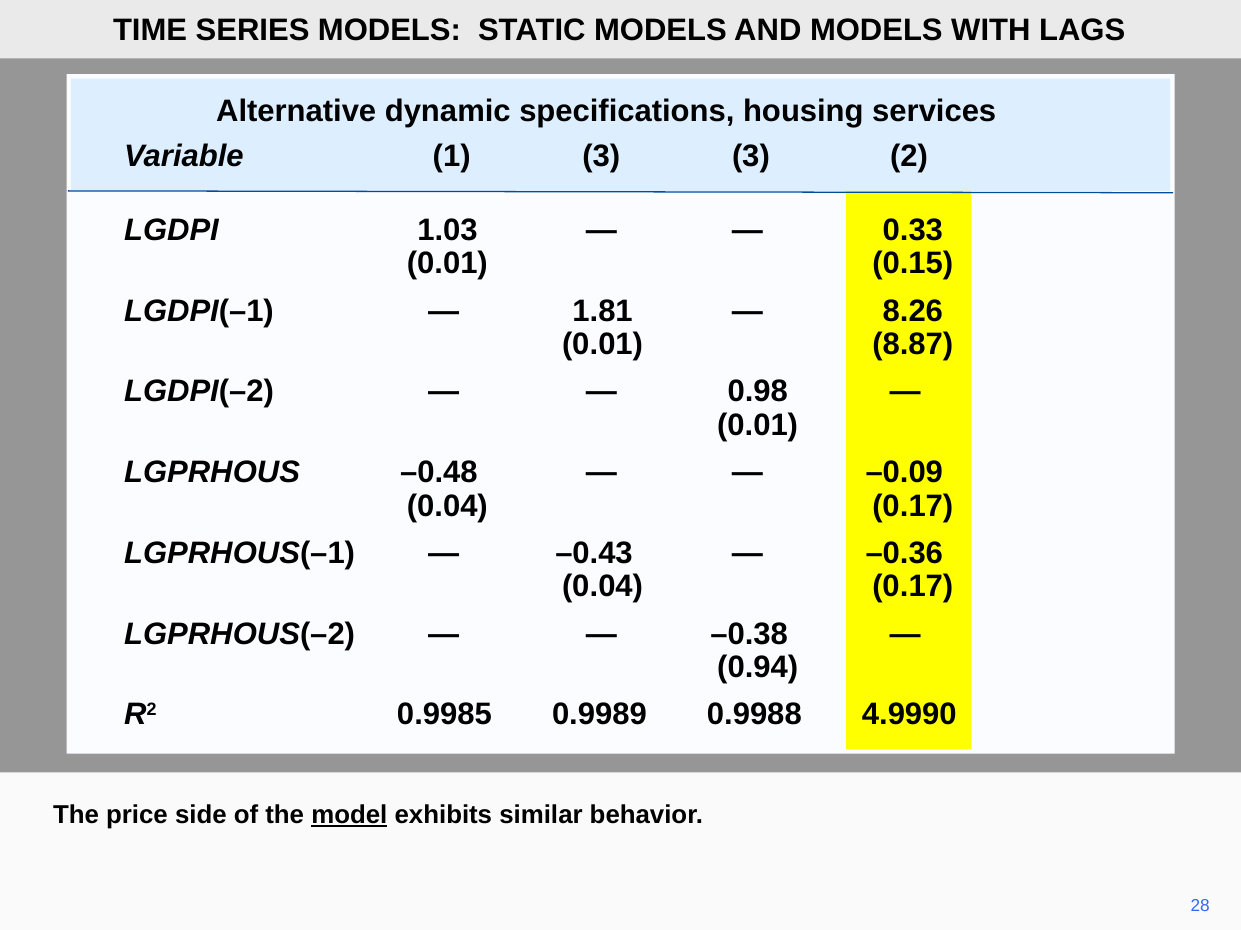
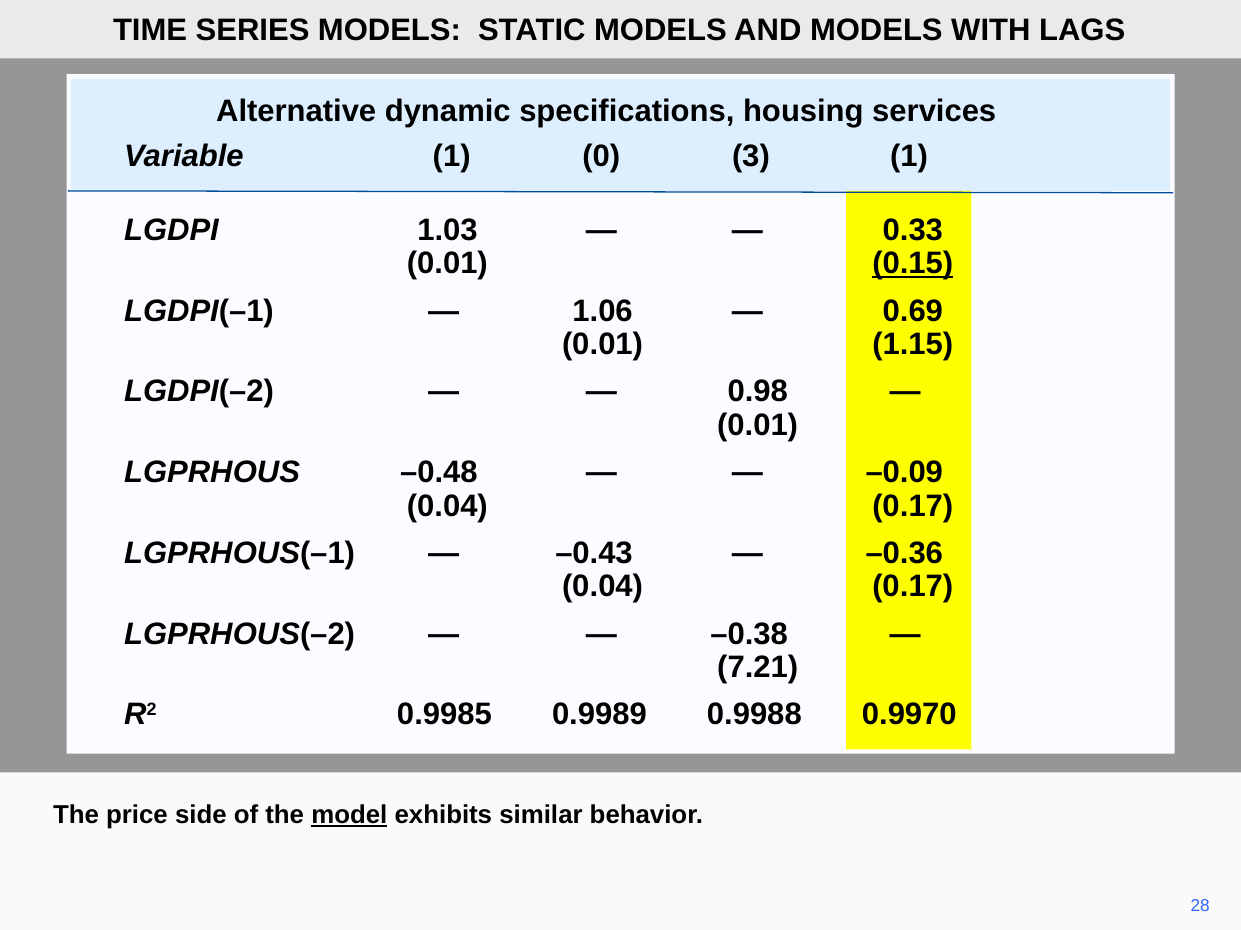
1 3: 3 -> 0
3 2: 2 -> 1
0.15 underline: none -> present
1.81: 1.81 -> 1.06
8.26: 8.26 -> 0.69
8.87: 8.87 -> 1.15
0.94: 0.94 -> 7.21
4.9990: 4.9990 -> 0.9970
